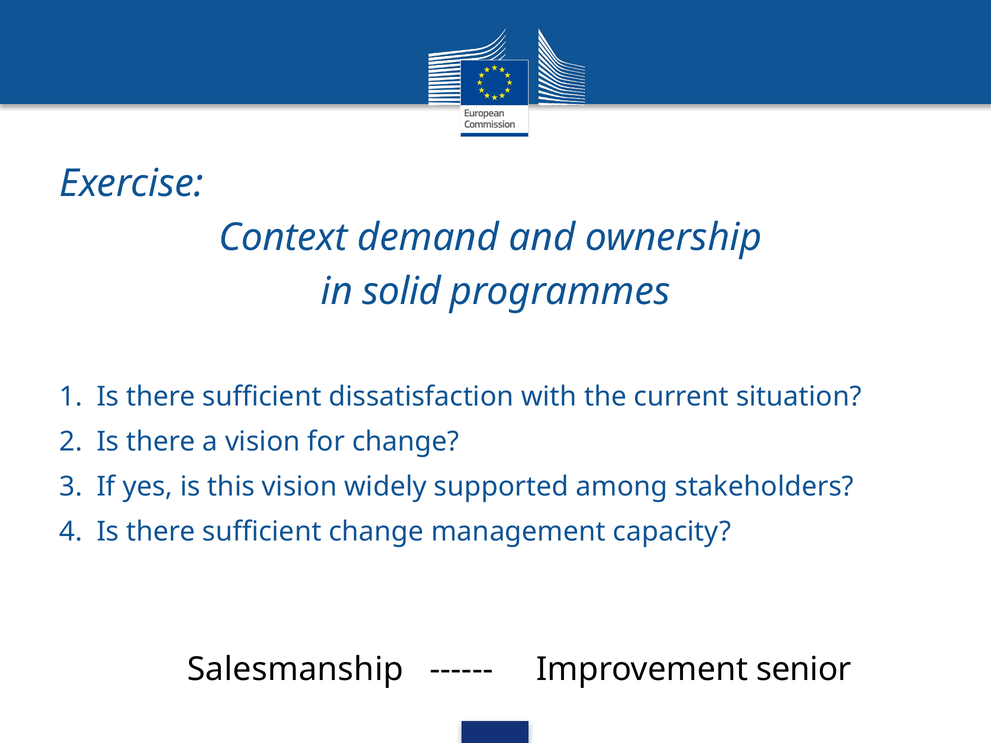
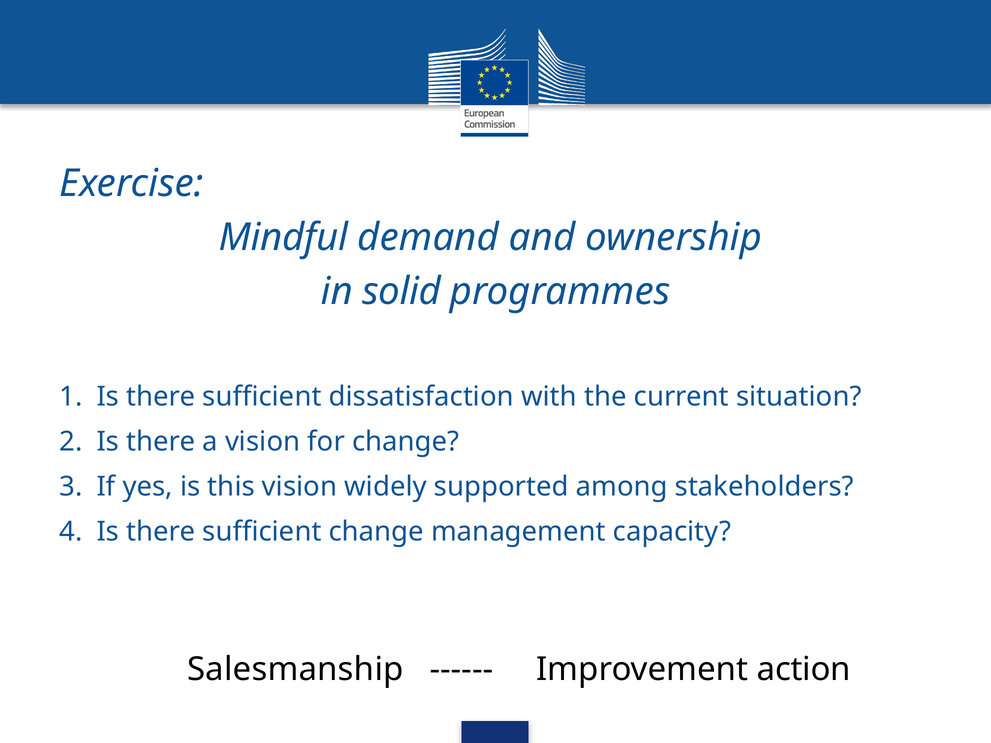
Context: Context -> Mindful
senior: senior -> action
